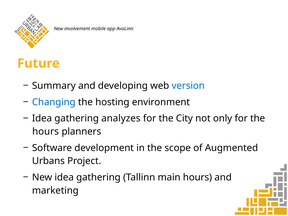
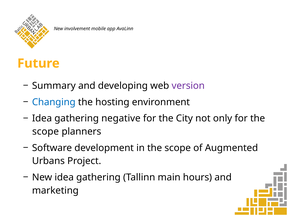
version colour: blue -> purple
analyzes: analyzes -> negative
hours at (46, 132): hours -> scope
